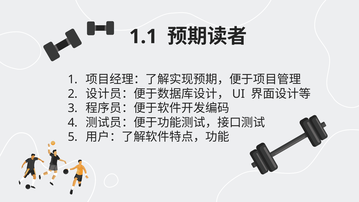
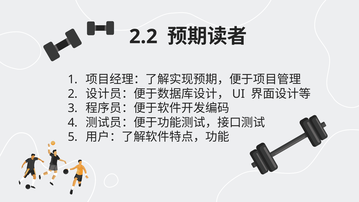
1.1: 1.1 -> 2.2
